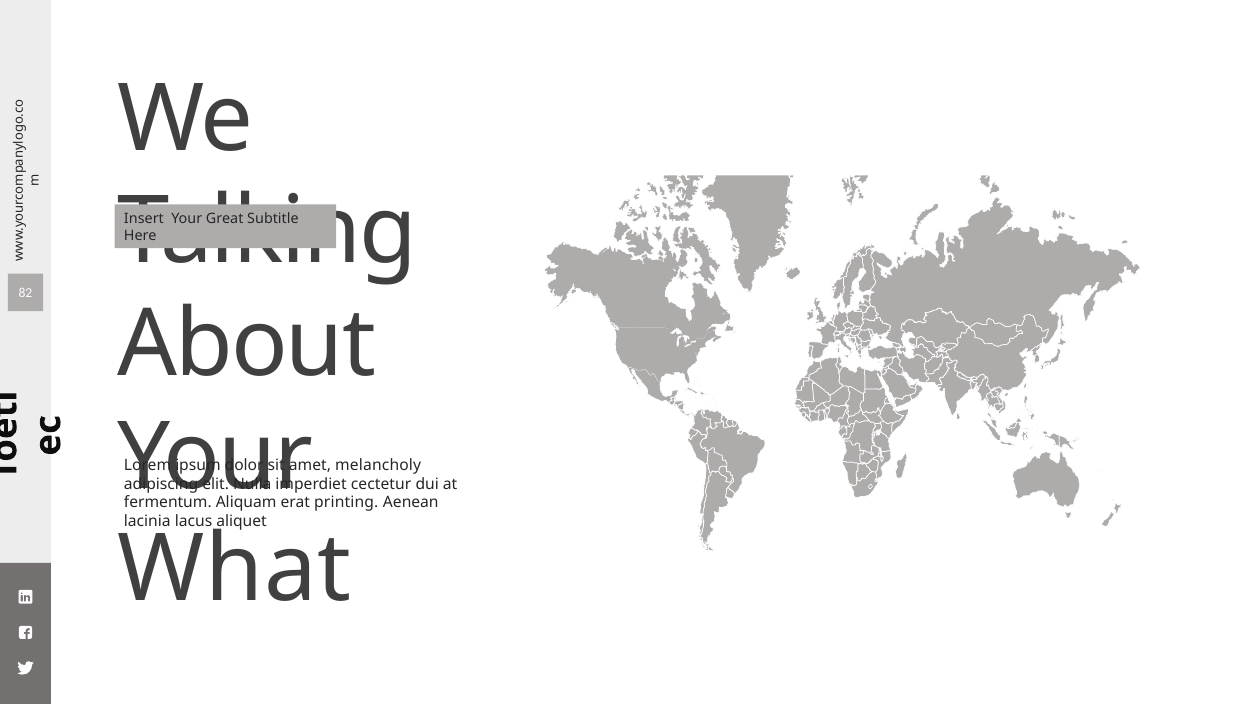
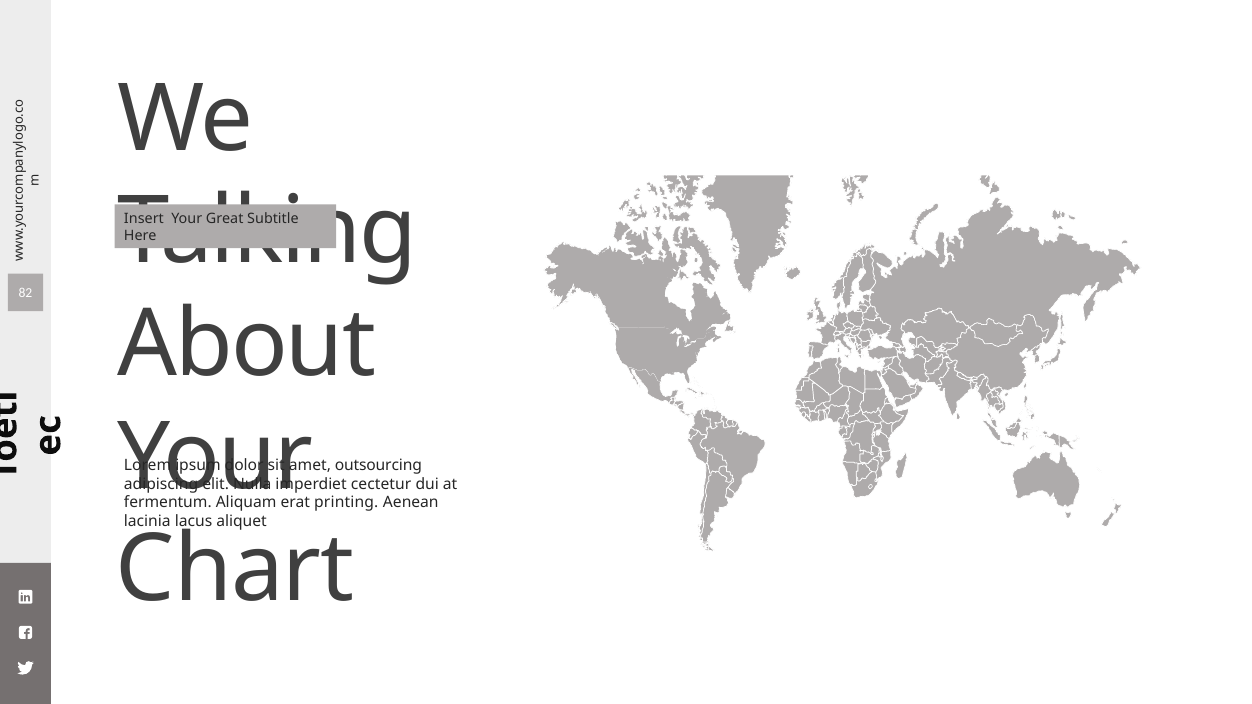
melancholy: melancholy -> outsourcing
What: What -> Chart
